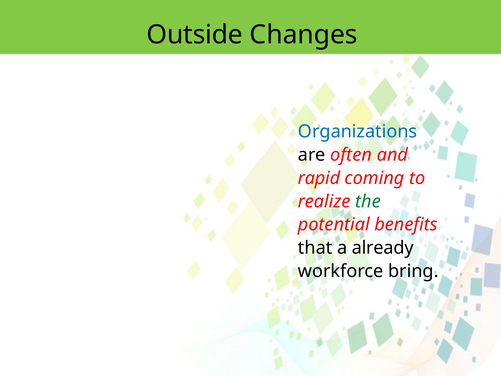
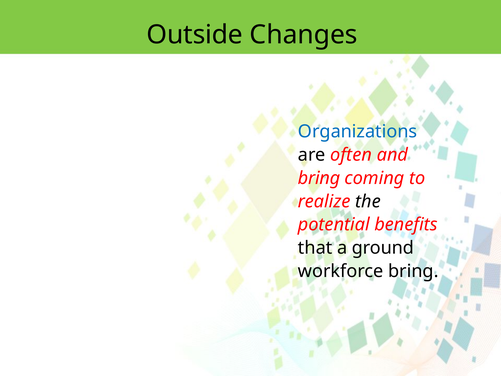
rapid at (319, 178): rapid -> bring
the colour: green -> black
already: already -> ground
